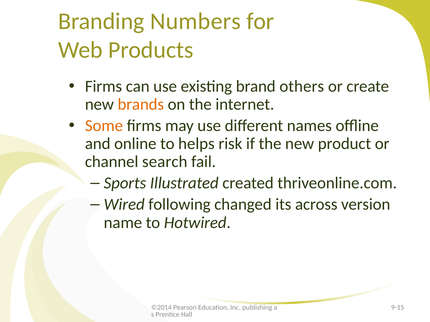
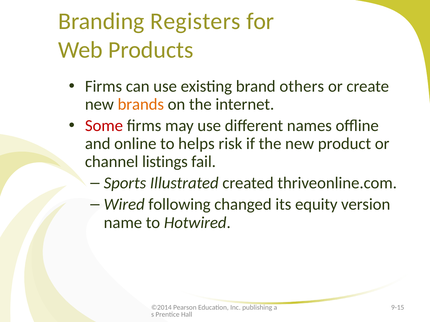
Numbers: Numbers -> Registers
Some colour: orange -> red
search: search -> listings
across: across -> equity
